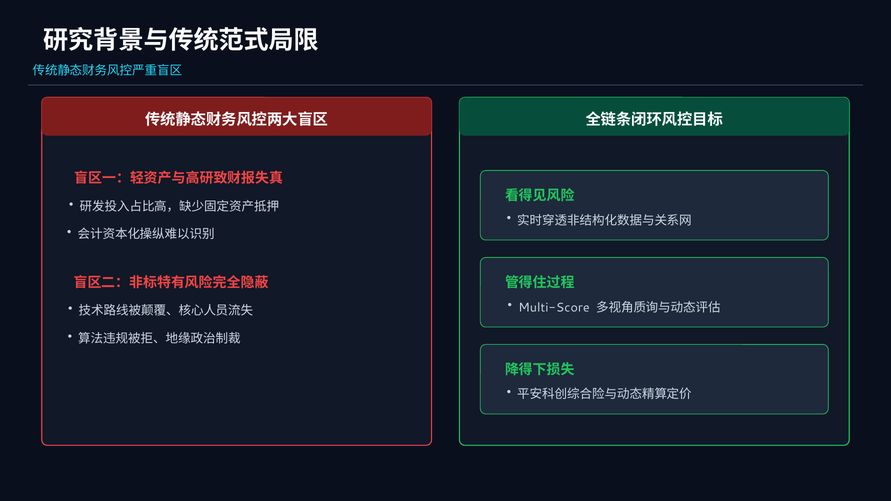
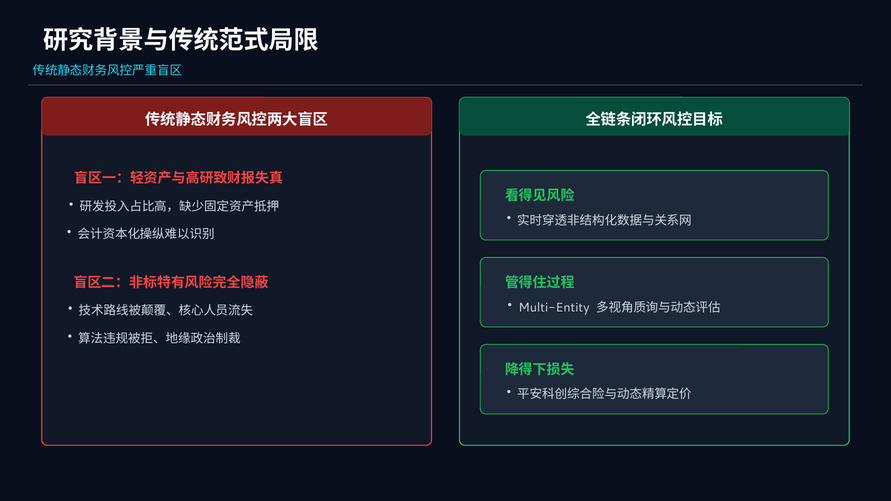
Multi-Score: Multi-Score -> Multi-Entity
